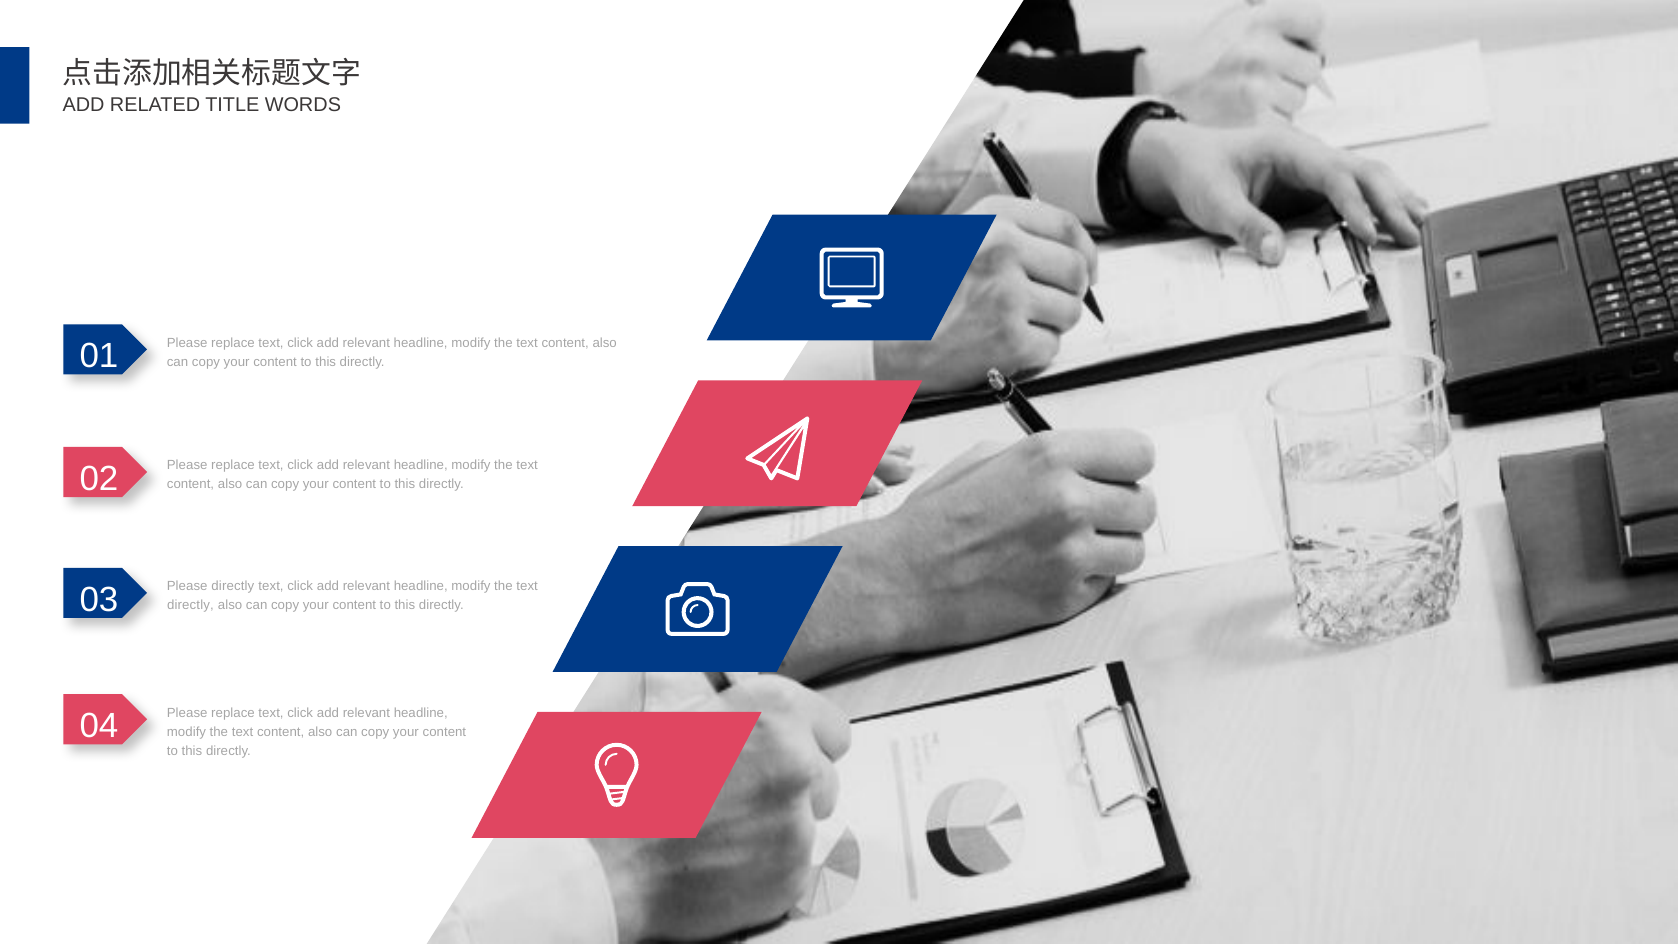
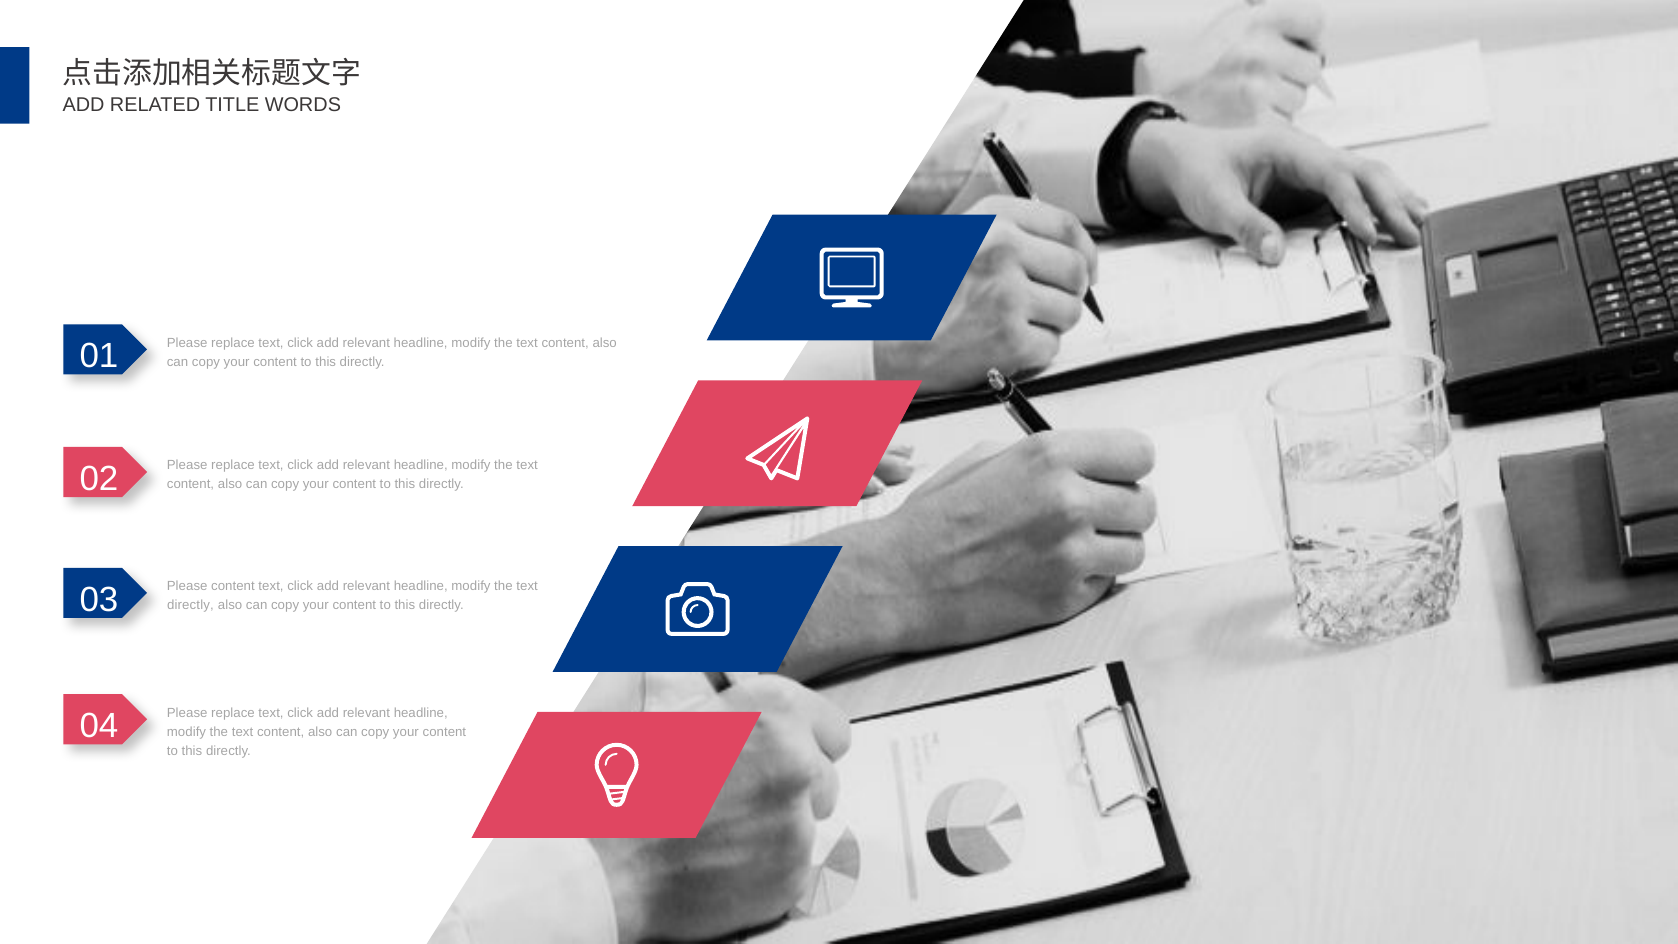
Please directly: directly -> content
